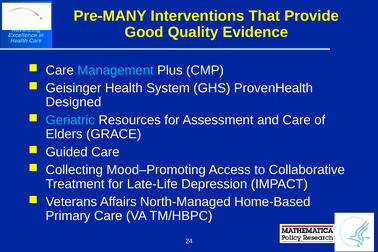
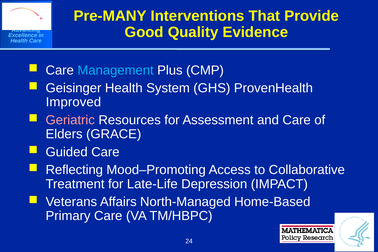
Designed: Designed -> Improved
Geriatric colour: light blue -> pink
Collecting: Collecting -> Reflecting
